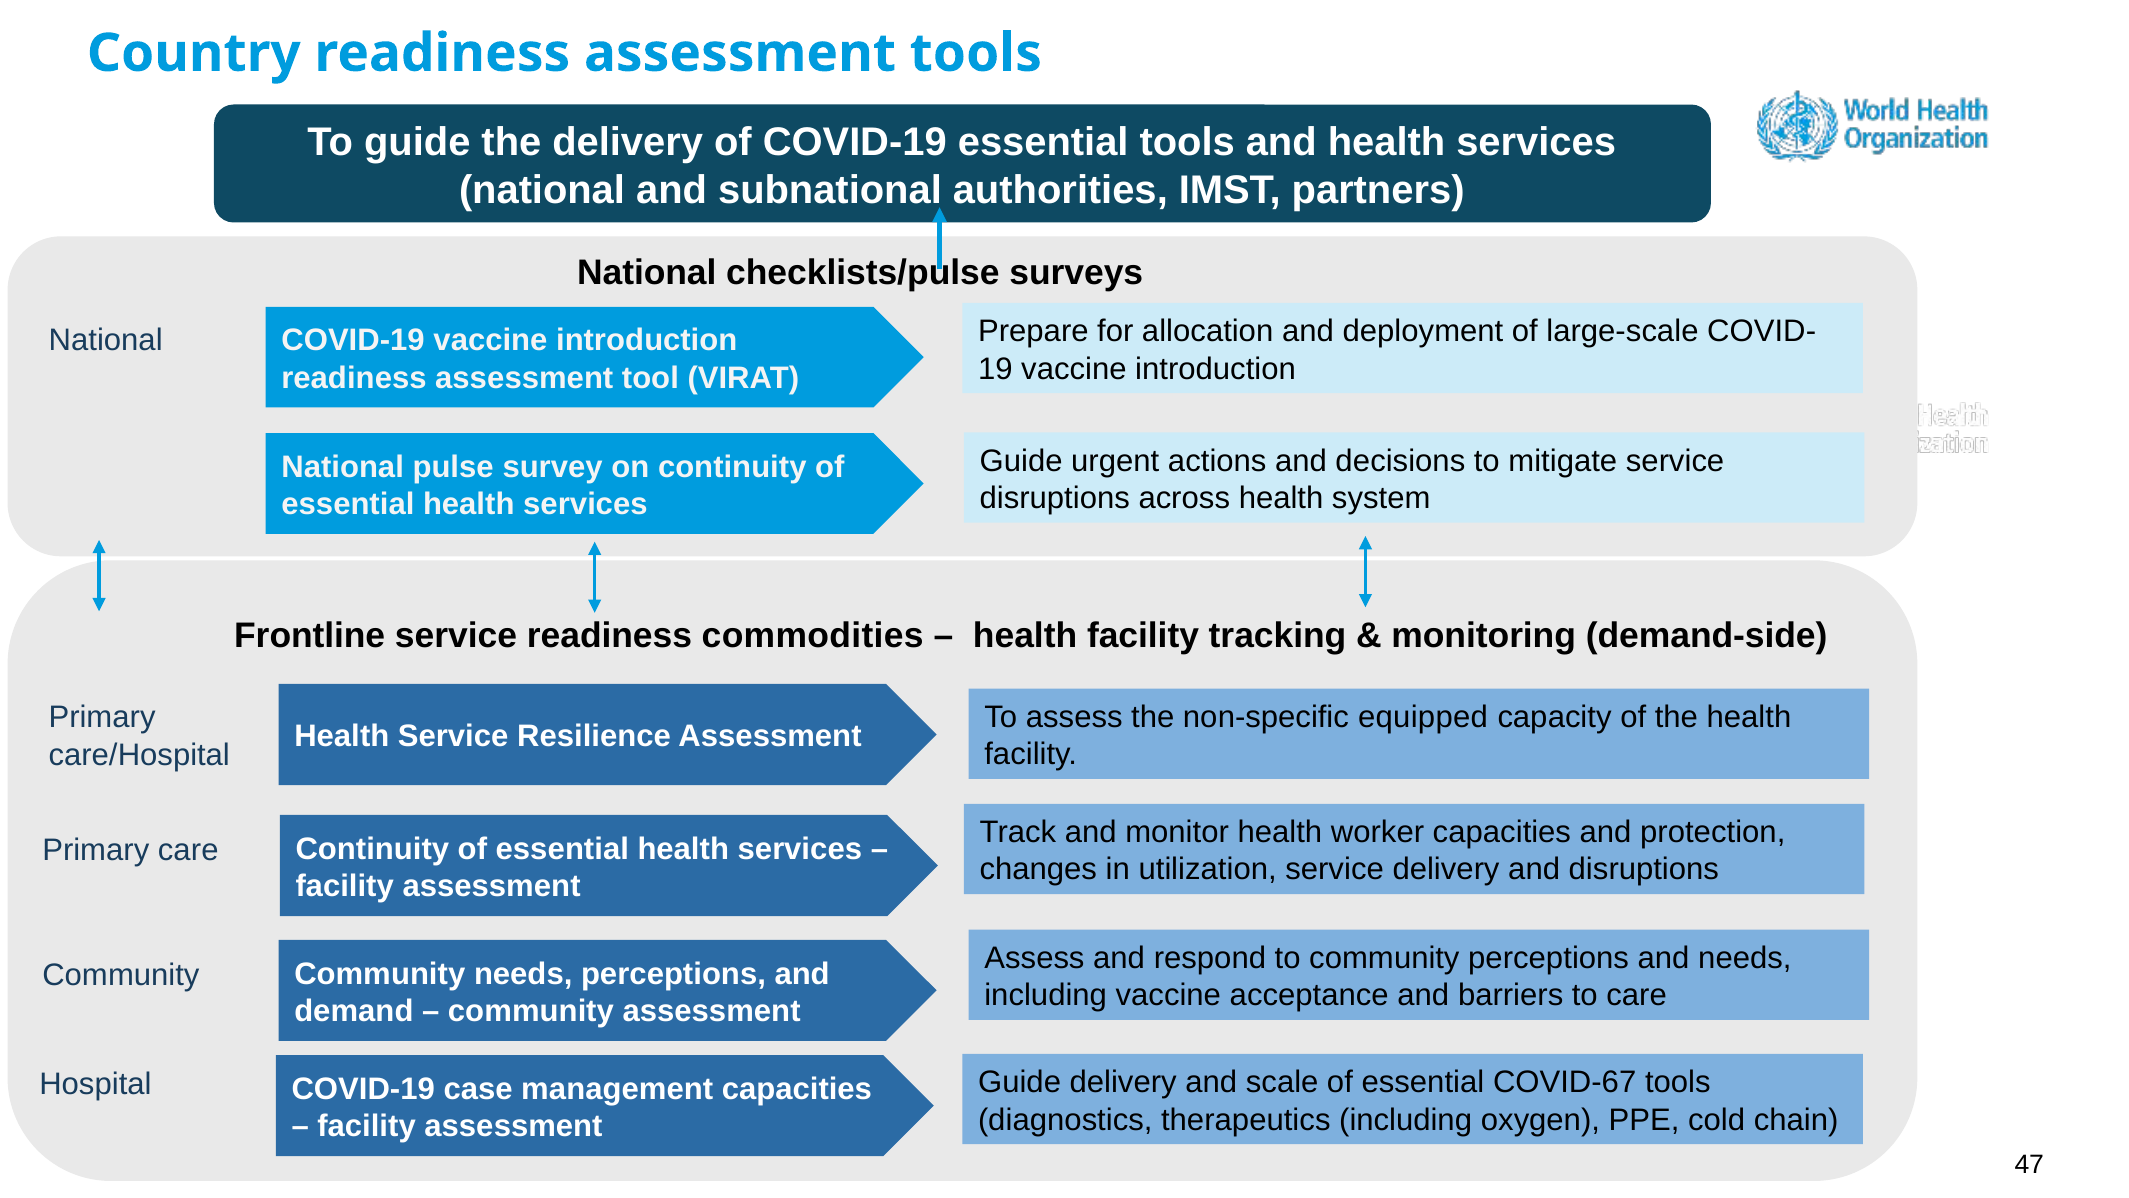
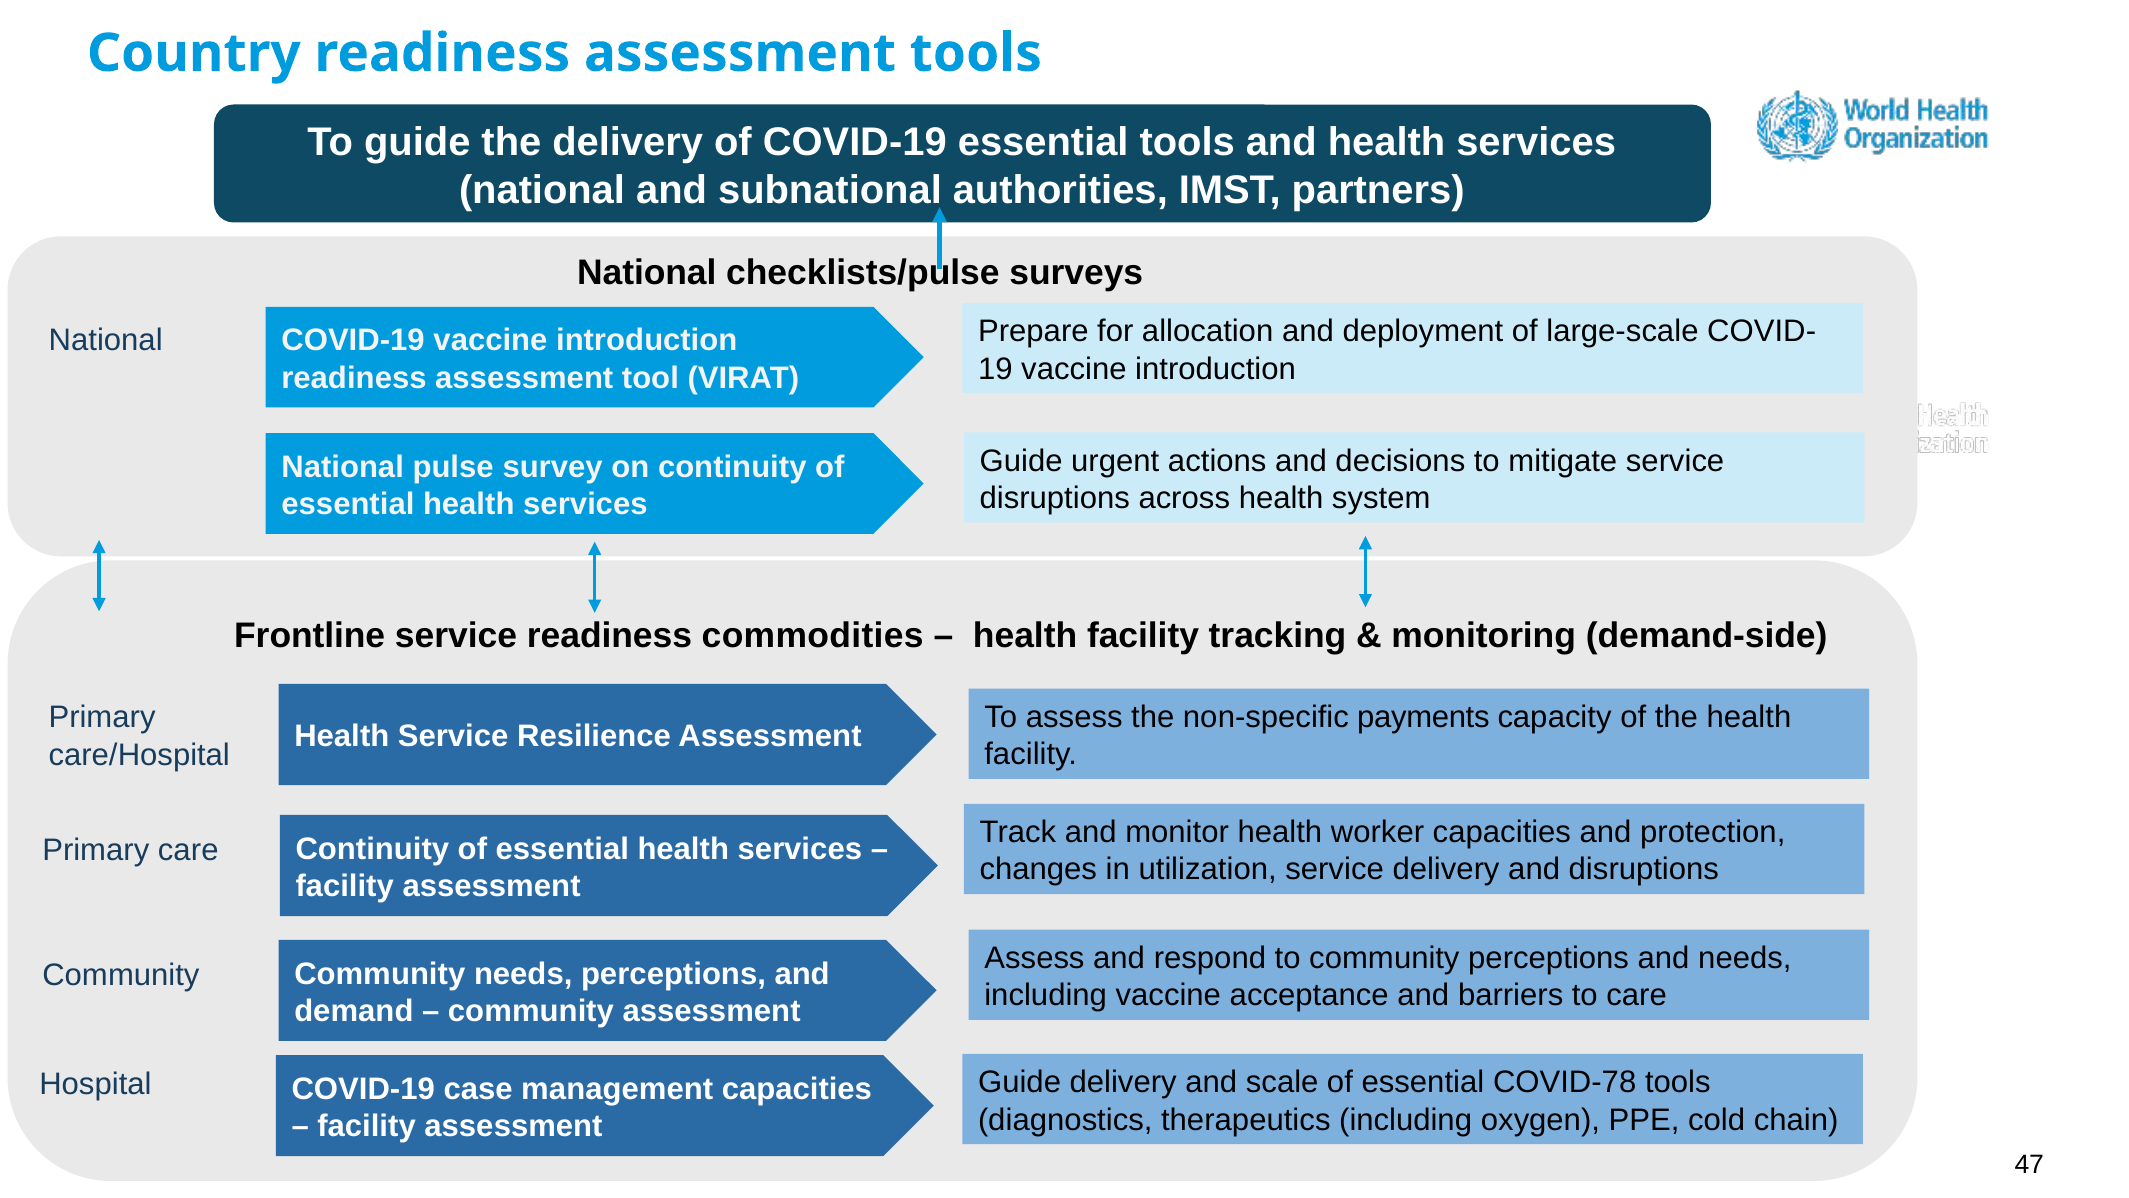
equipped: equipped -> payments
COVID-67: COVID-67 -> COVID-78
